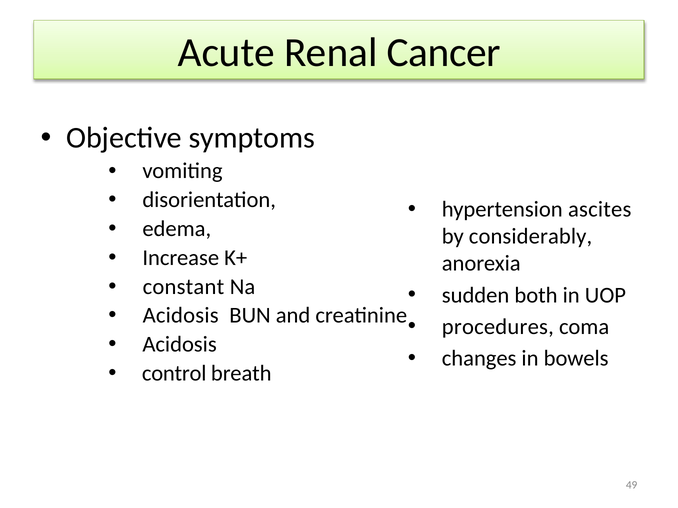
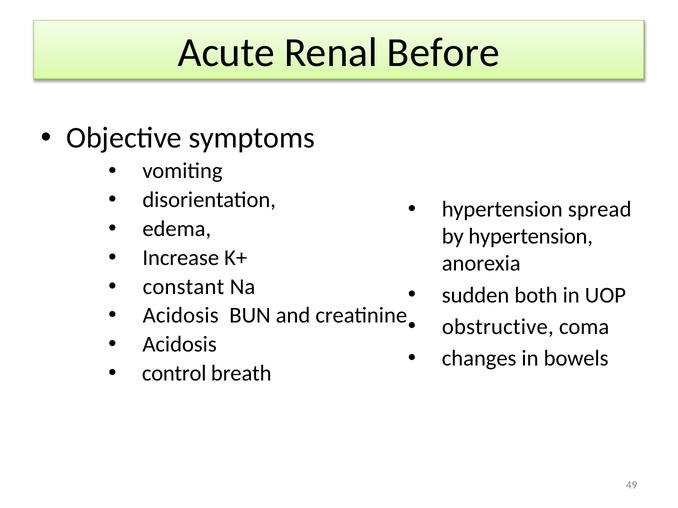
Cancer: Cancer -> Before
ascites: ascites -> spread
by considerably: considerably -> hypertension
procedures: procedures -> obstructive
